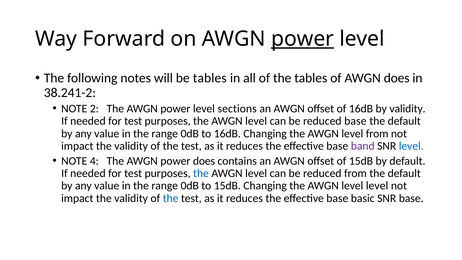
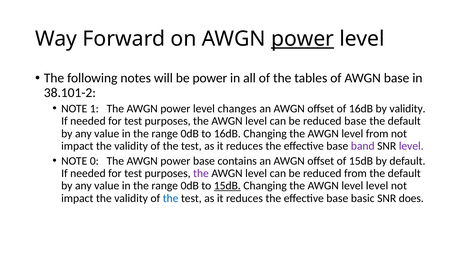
be tables: tables -> power
AWGN does: does -> base
38.241-2: 38.241-2 -> 38.101-2
2: 2 -> 1
sections: sections -> changes
level at (411, 146) colour: blue -> purple
4: 4 -> 0
power does: does -> base
the at (201, 173) colour: blue -> purple
15dB at (227, 186) underline: none -> present
SNR base: base -> does
